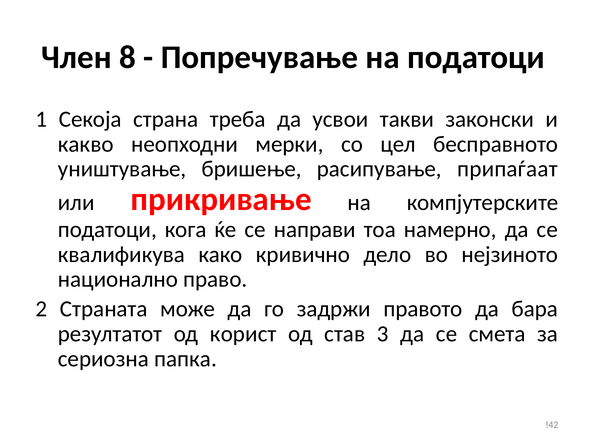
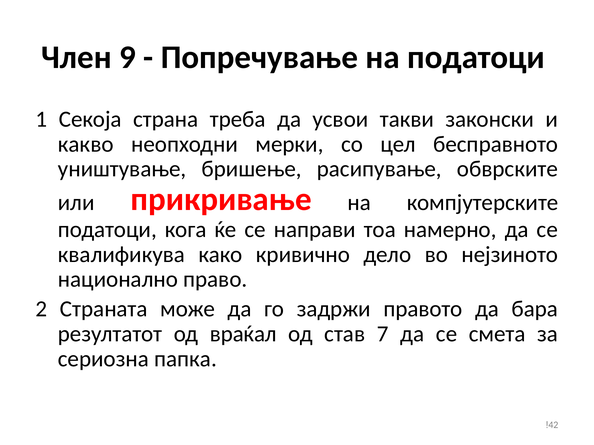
8: 8 -> 9
припаѓаат: припаѓаат -> обврските
корист: корист -> враќал
3: 3 -> 7
